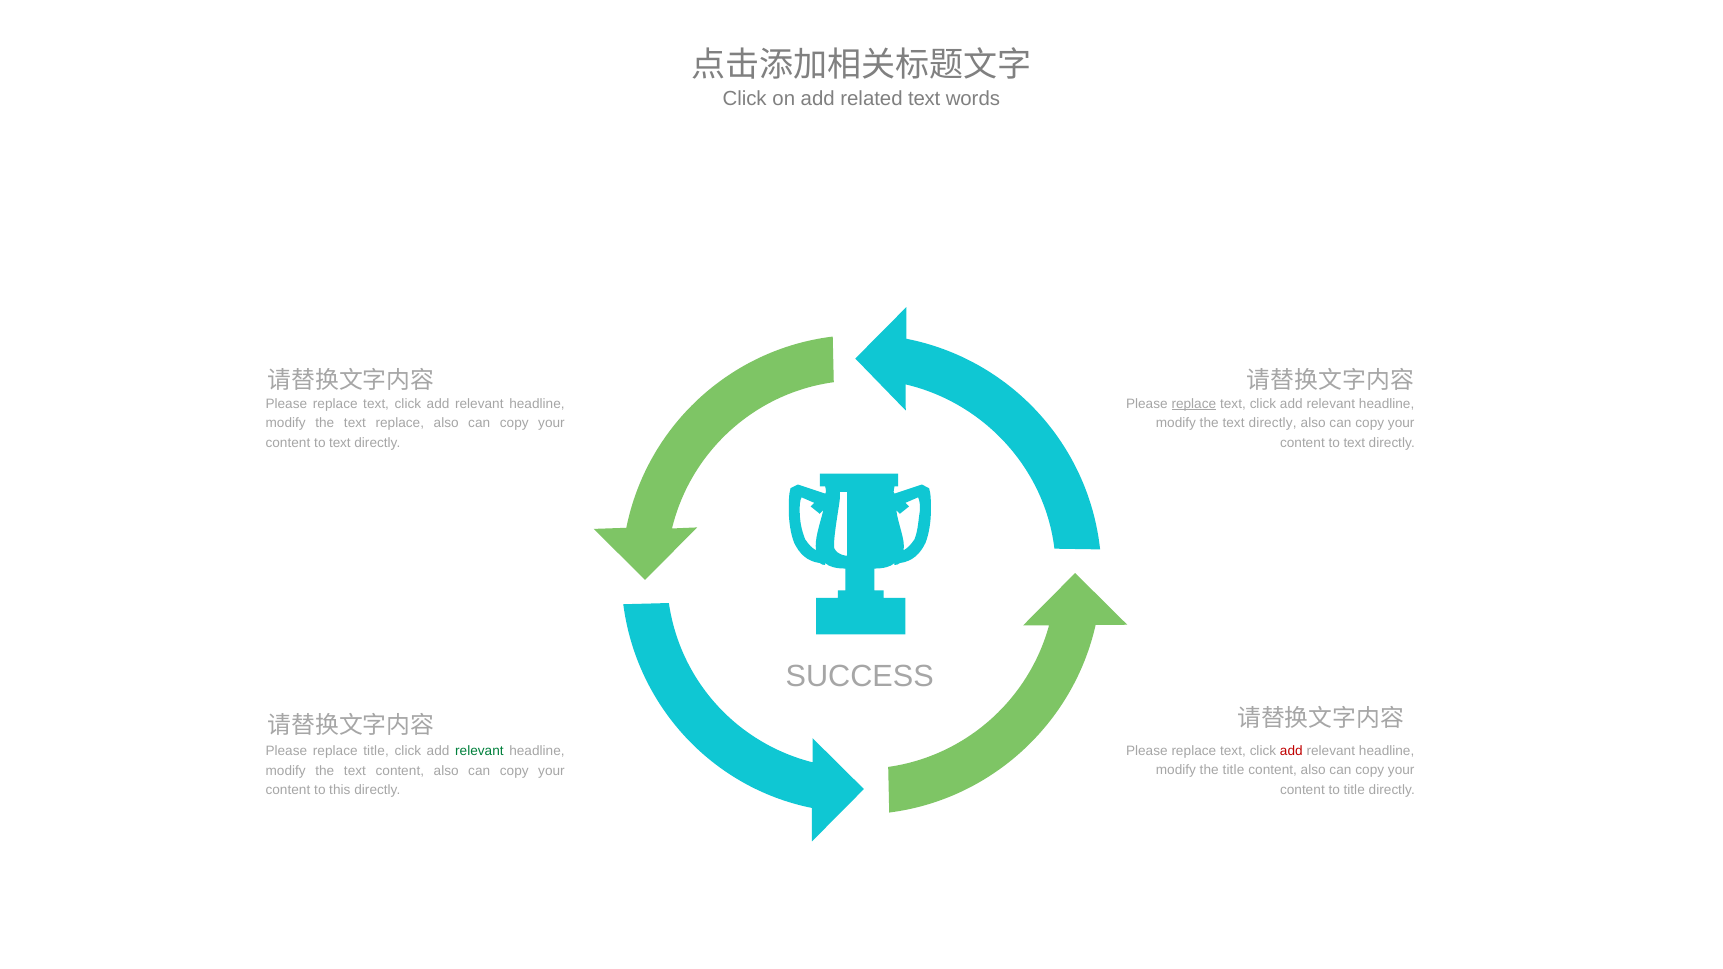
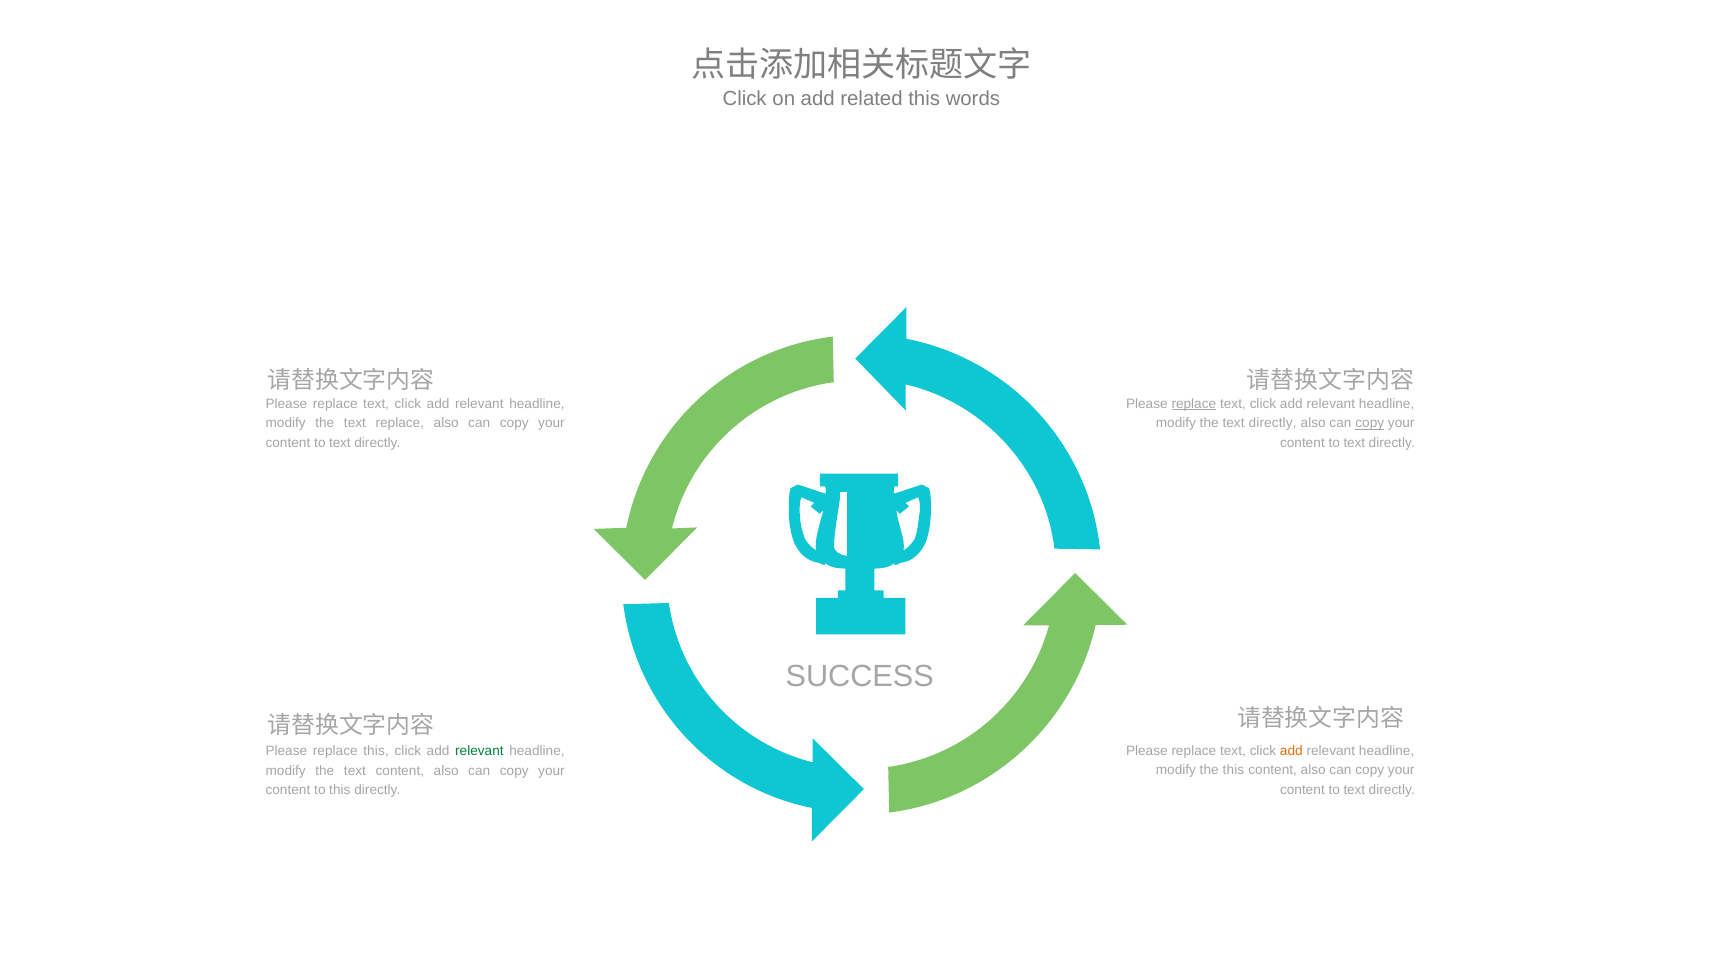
related text: text -> this
copy at (1370, 423) underline: none -> present
add at (1291, 751) colour: red -> orange
replace title: title -> this
the title: title -> this
title at (1354, 790): title -> text
